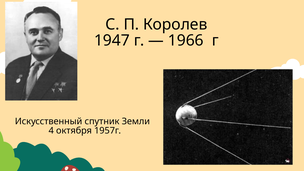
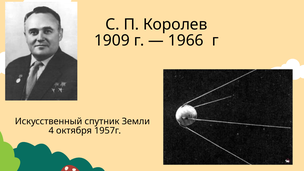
1947: 1947 -> 1909
